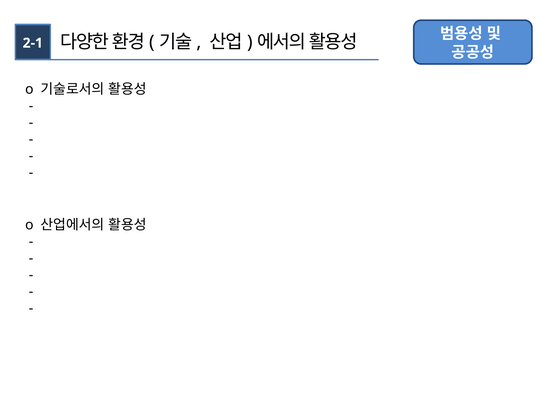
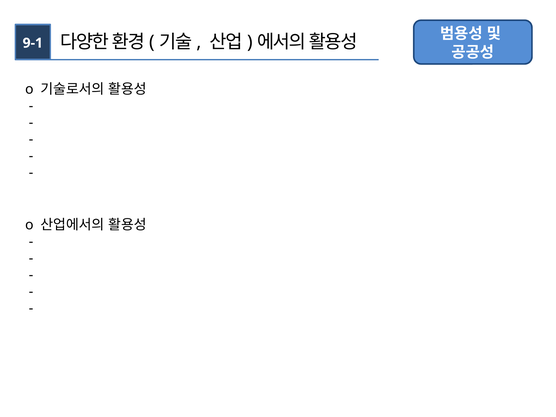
2-1: 2-1 -> 9-1
